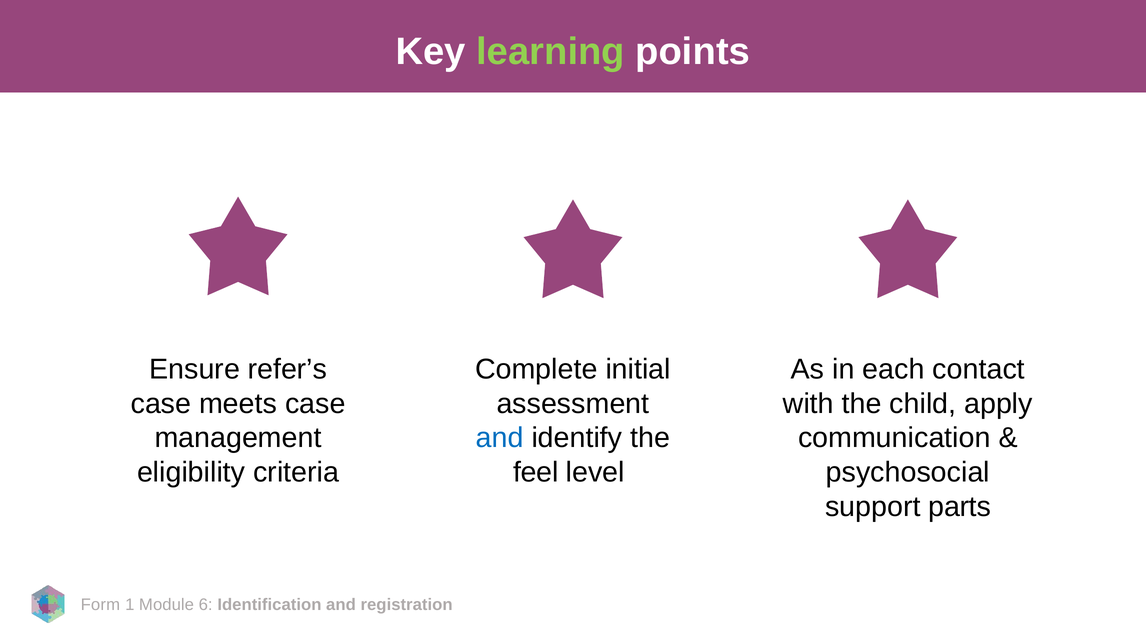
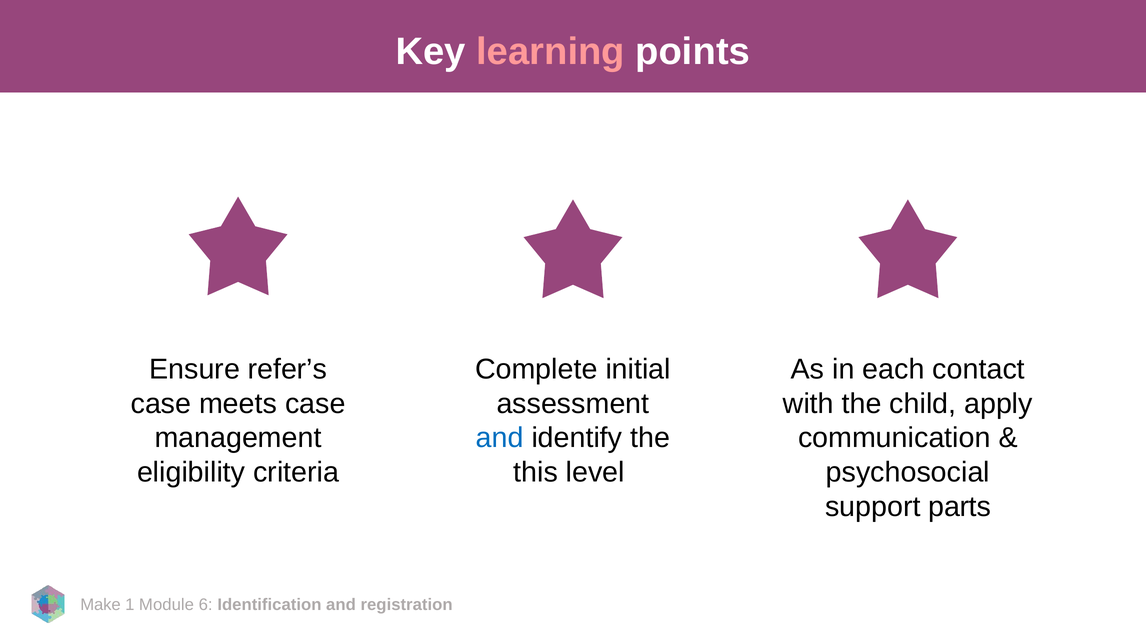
learning colour: light green -> pink
feel: feel -> this
Form: Form -> Make
